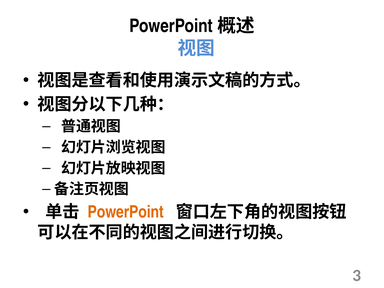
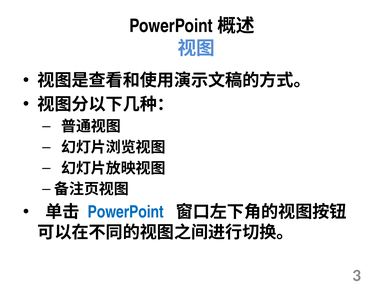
PowerPoint colour: orange -> blue
